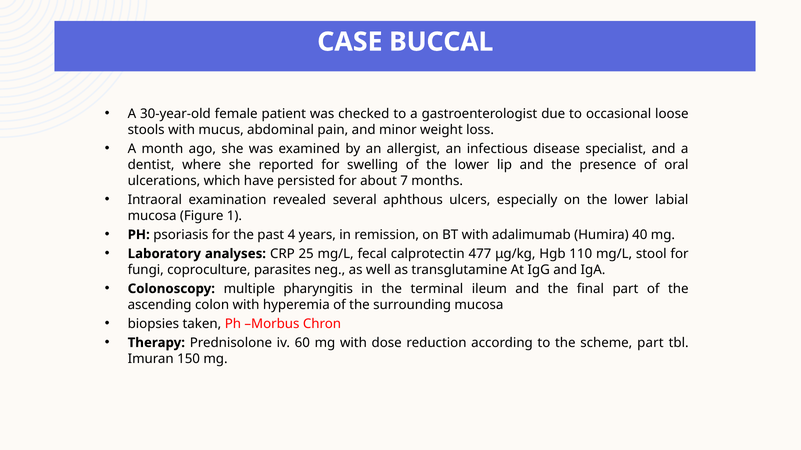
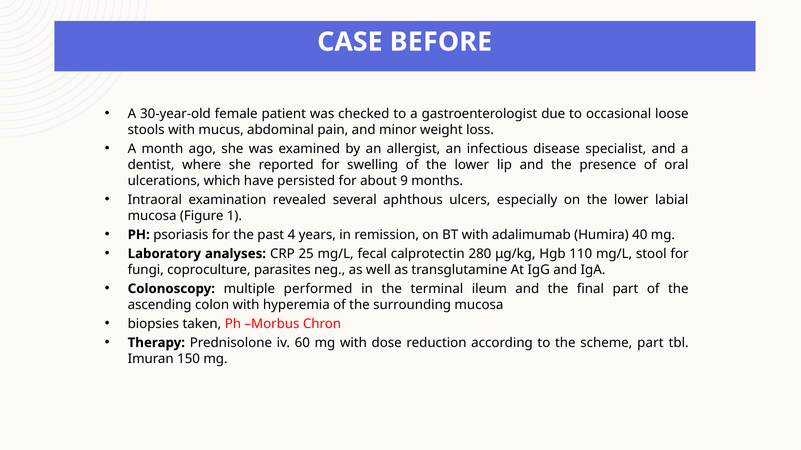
BUCCAL: BUCCAL -> BEFORE
7: 7 -> 9
477: 477 -> 280
pharyngitis: pharyngitis -> performed
